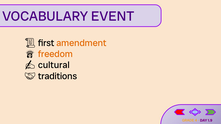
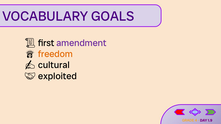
EVENT: EVENT -> GOALS
amendment colour: orange -> purple
traditions: traditions -> exploited
